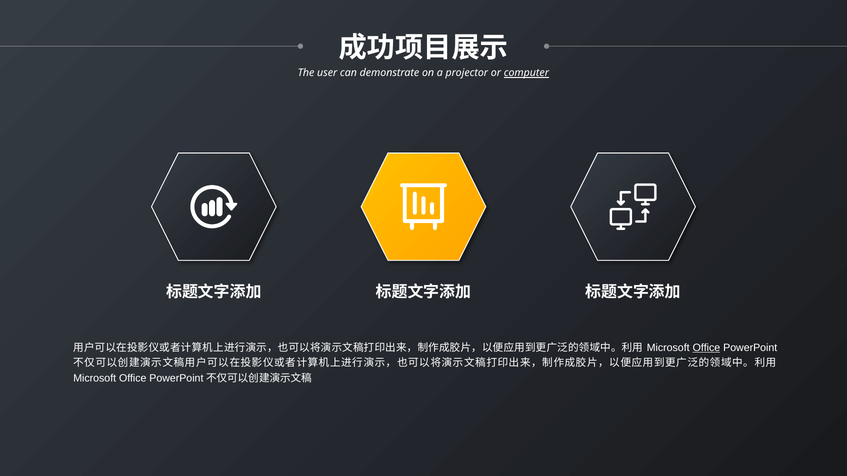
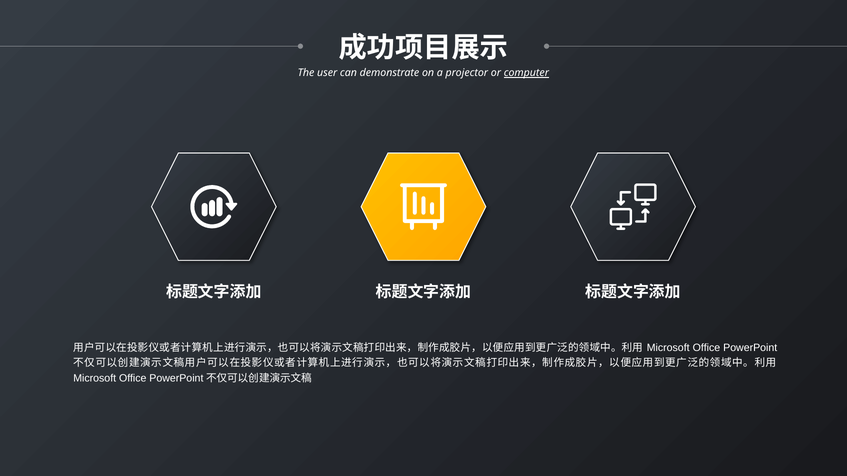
Office at (706, 348) underline: present -> none
